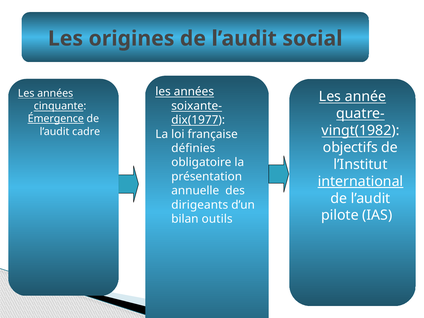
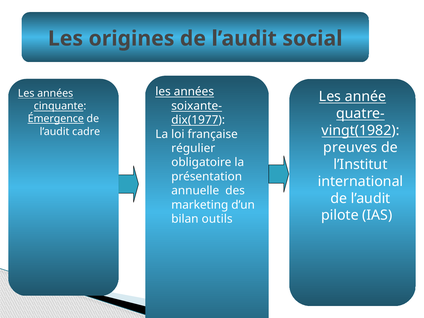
objectifs: objectifs -> preuves
définies: définies -> régulier
international underline: present -> none
dirigeants: dirigeants -> marketing
